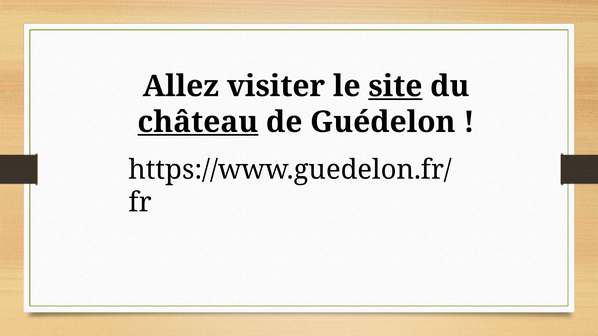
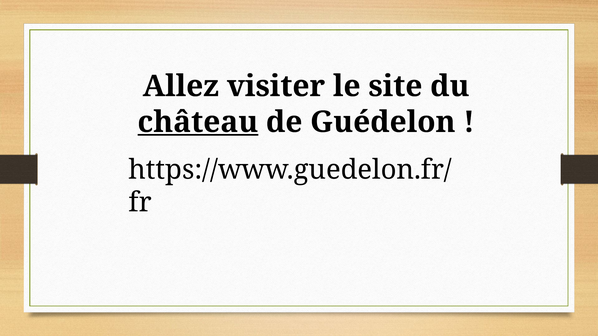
site underline: present -> none
